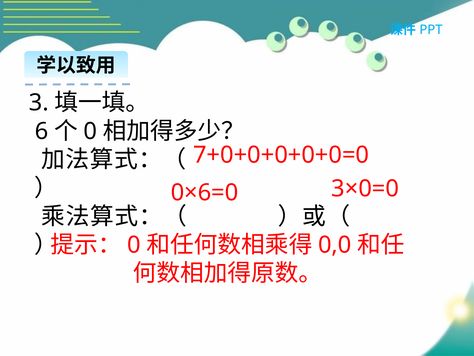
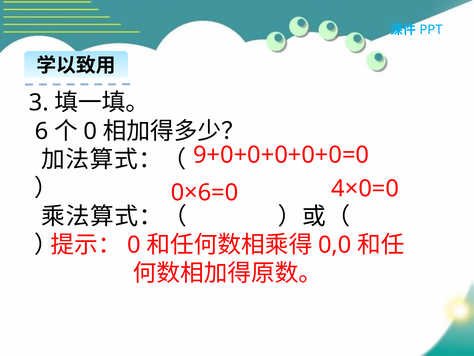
7+0+0+0+0+0=0: 7+0+0+0+0+0=0 -> 9+0+0+0+0+0=0
3×0=0: 3×0=0 -> 4×0=0
